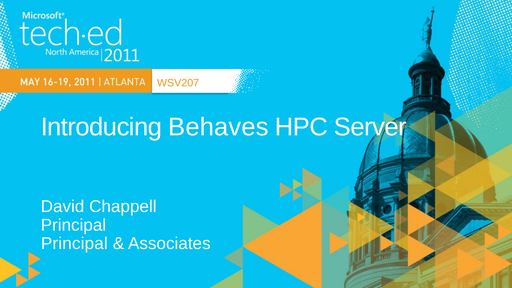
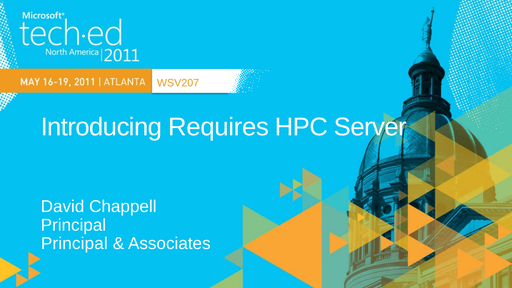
Behaves: Behaves -> Requires
